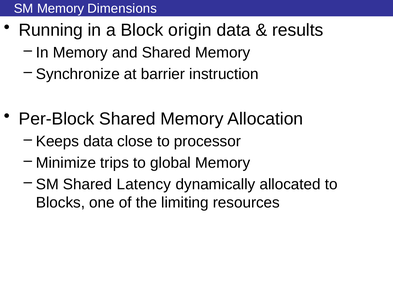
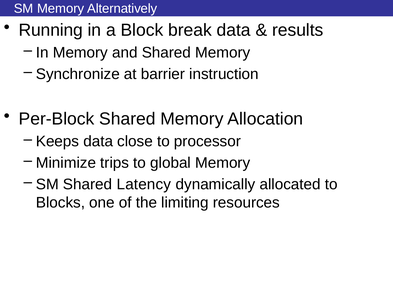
Dimensions: Dimensions -> Alternatively
origin: origin -> break
